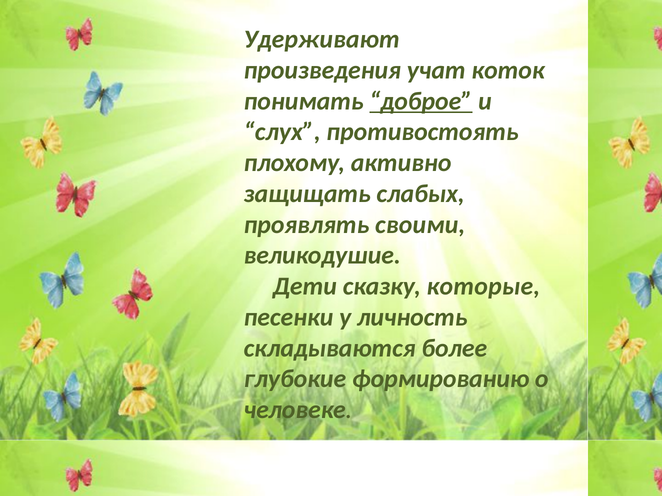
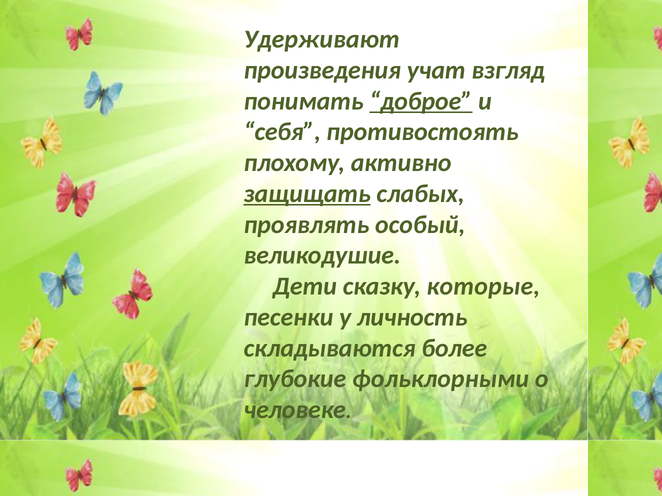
коток: коток -> взгляд
слух: слух -> себя
защищать underline: none -> present
своими: своими -> особый
формированию: формированию -> фольклорными
